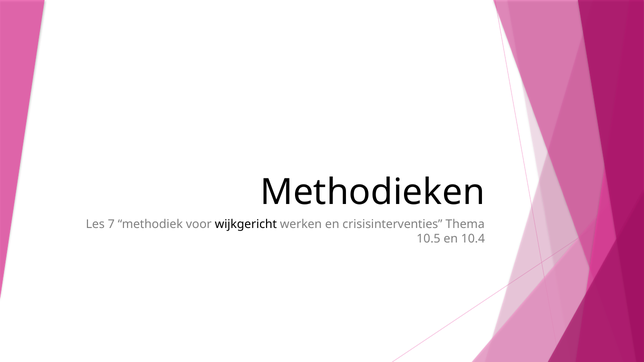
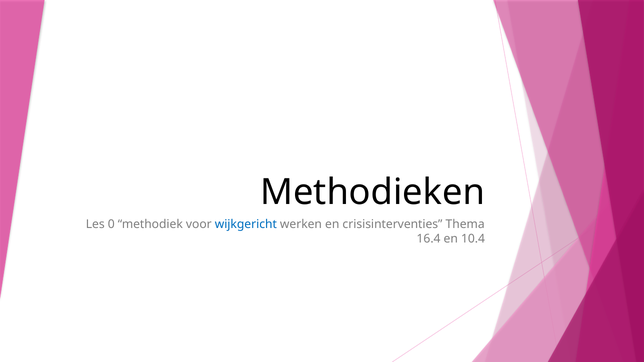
7: 7 -> 0
wijkgericht colour: black -> blue
10.5: 10.5 -> 16.4
